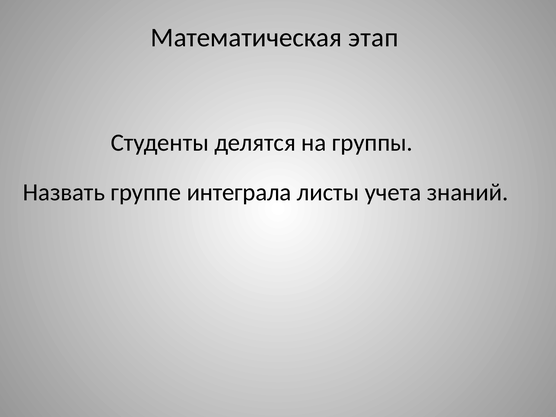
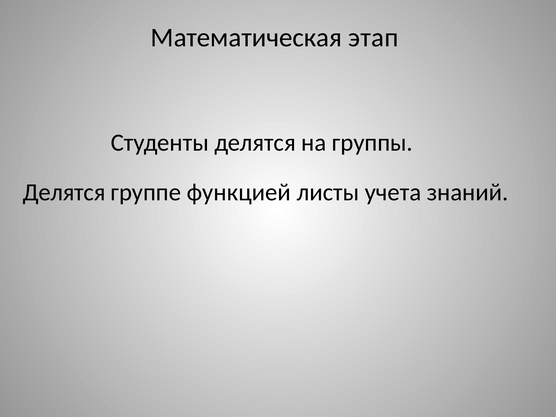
Назвать at (64, 192): Назвать -> Делятся
интеграла: интеграла -> функцией
